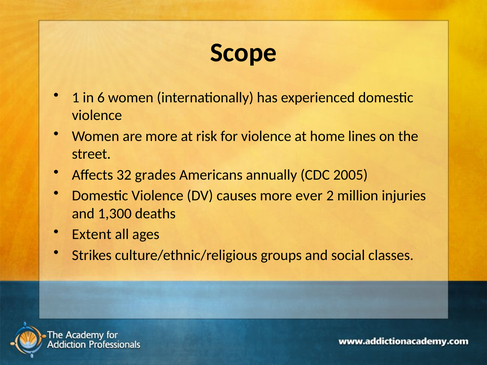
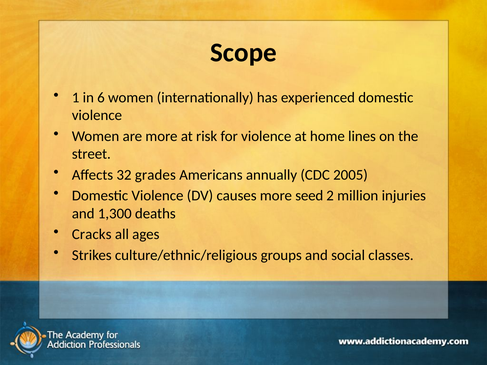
ever: ever -> seed
Extent: Extent -> Cracks
